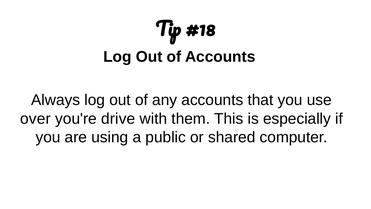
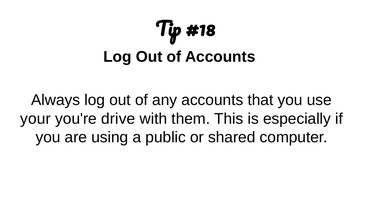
over: over -> your
